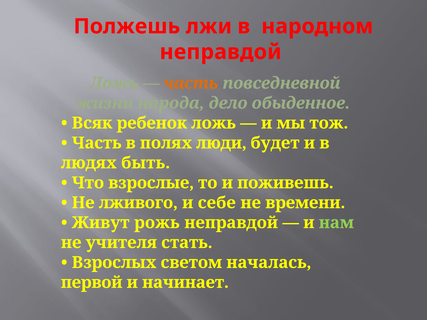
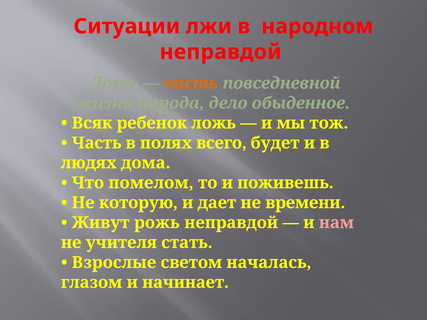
Полжешь: Полжешь -> Ситуации
люди: люди -> всего
быть: быть -> дома
взрослые: взрослые -> помелом
лживого: лживого -> которую
себе: себе -> дает
нам colour: light green -> pink
Взрослых: Взрослых -> Взрослые
первой: первой -> глазом
